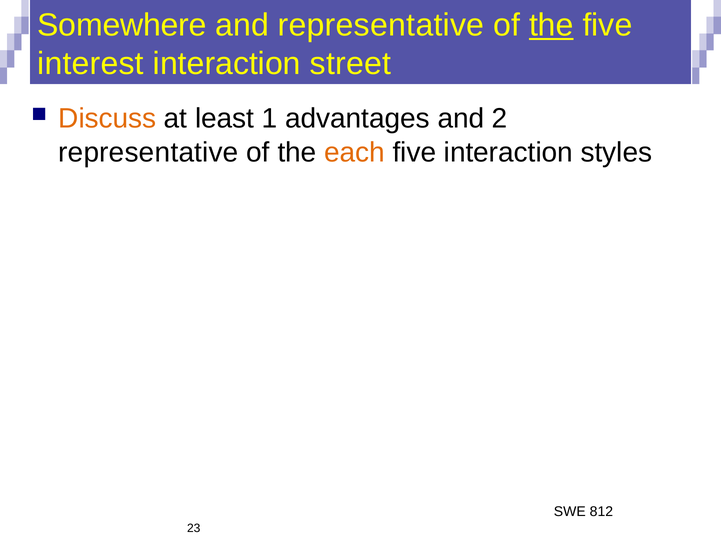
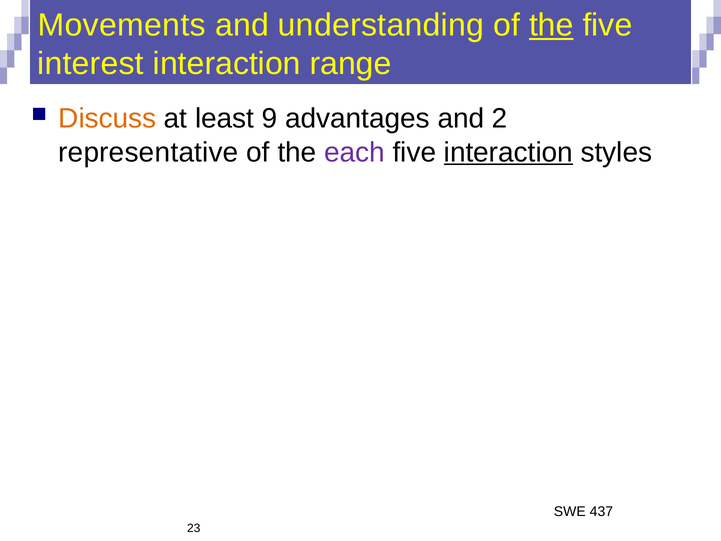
Somewhere: Somewhere -> Movements
and representative: representative -> understanding
street: street -> range
1: 1 -> 9
each colour: orange -> purple
interaction at (508, 152) underline: none -> present
812: 812 -> 437
